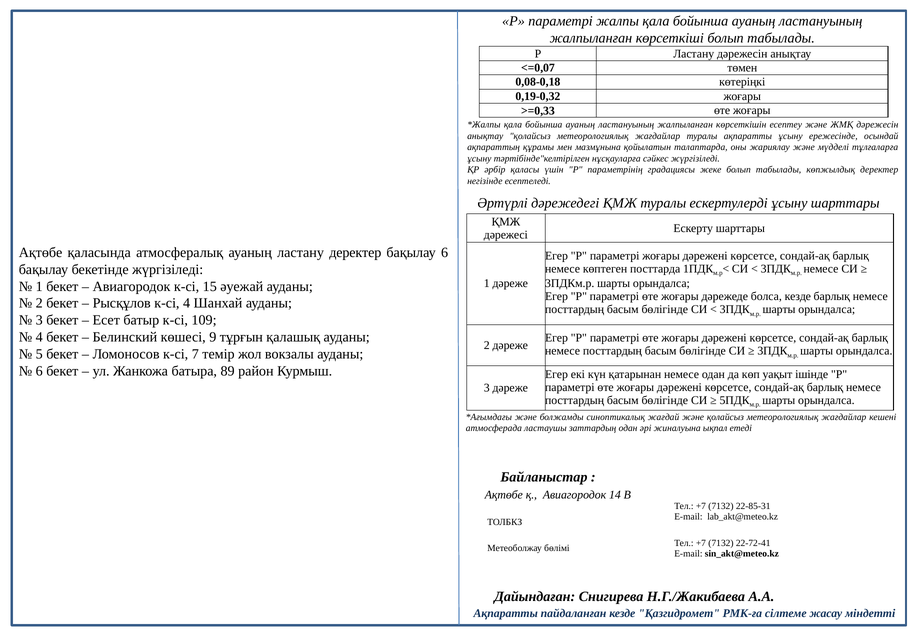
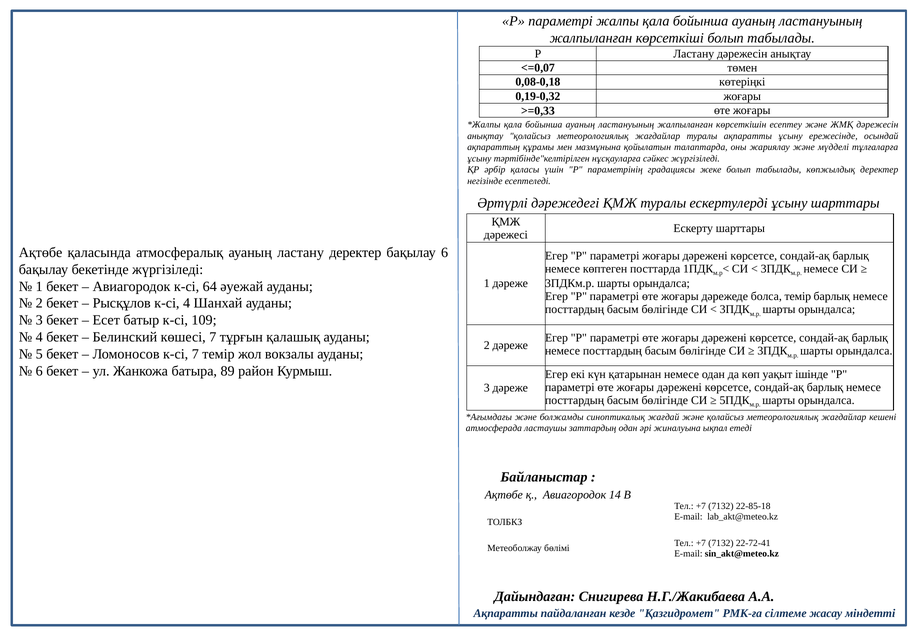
15: 15 -> 64
болса кезде: кезде -> темір
көшесі 9: 9 -> 7
22-85-31: 22-85-31 -> 22-85-18
